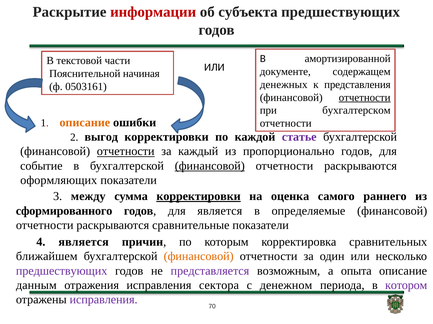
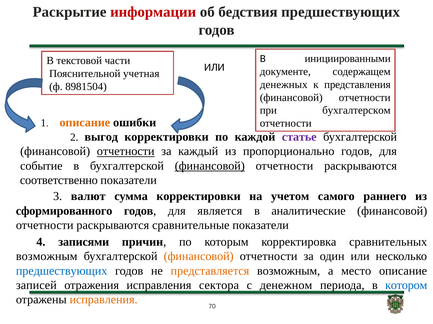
субъекта: субъекта -> бедствия
амортизированной: амортизированной -> инициированными
начиная: начиная -> учетная
0503161: 0503161 -> 8981504
отчетности at (365, 98) underline: present -> none
оформляющих: оформляющих -> соответственно
между: между -> валют
корректировки at (199, 197) underline: present -> none
оценка: оценка -> учетом
определяемые: определяемые -> аналитические
4 является: является -> записями
ближайшем at (47, 257): ближайшем -> возможным
предшествующих at (62, 271) colour: purple -> blue
представляется colour: purple -> orange
опыта: опыта -> место
данным: данным -> записей
котором colour: purple -> blue
исправления at (104, 300) colour: purple -> orange
